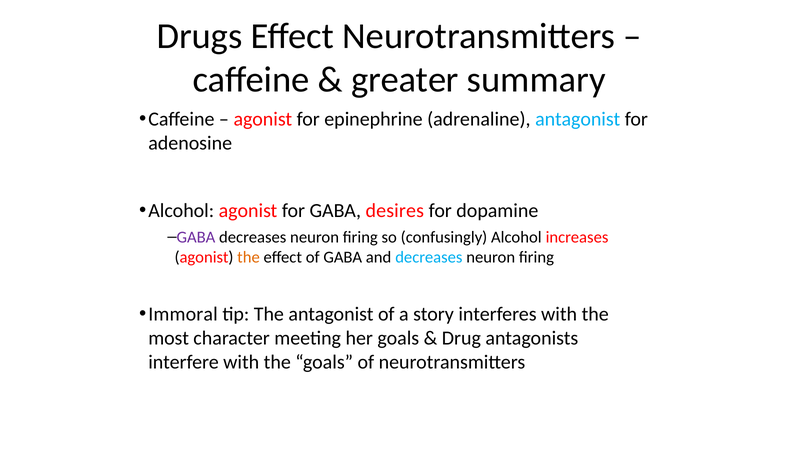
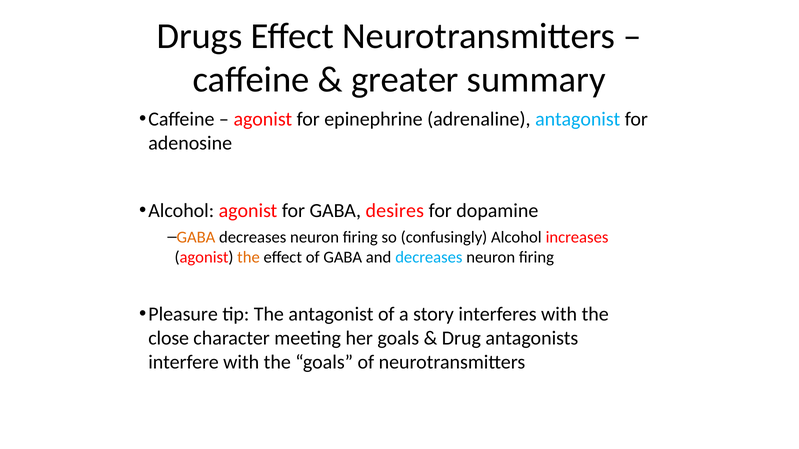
GABA at (196, 238) colour: purple -> orange
Immoral: Immoral -> Pleasure
most: most -> close
